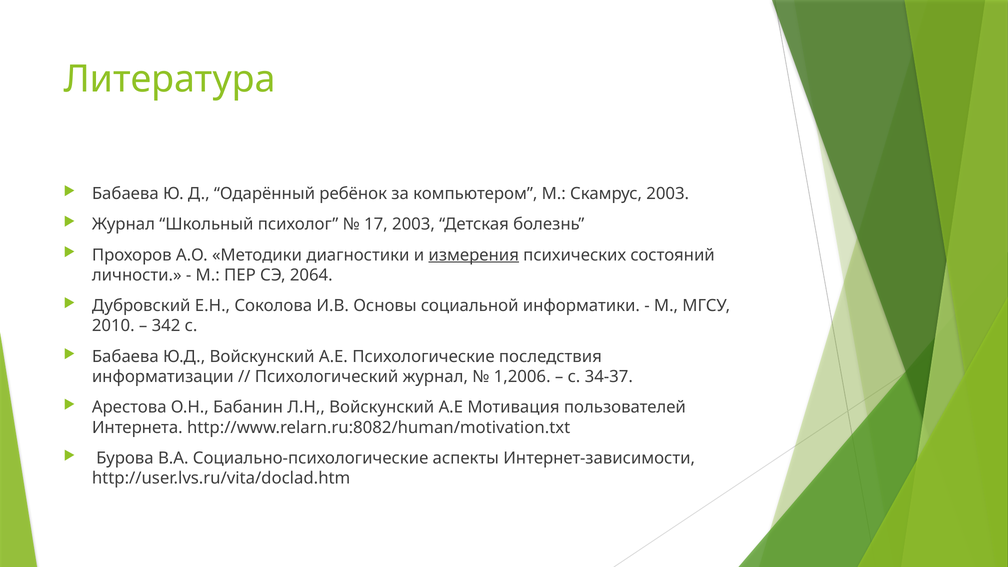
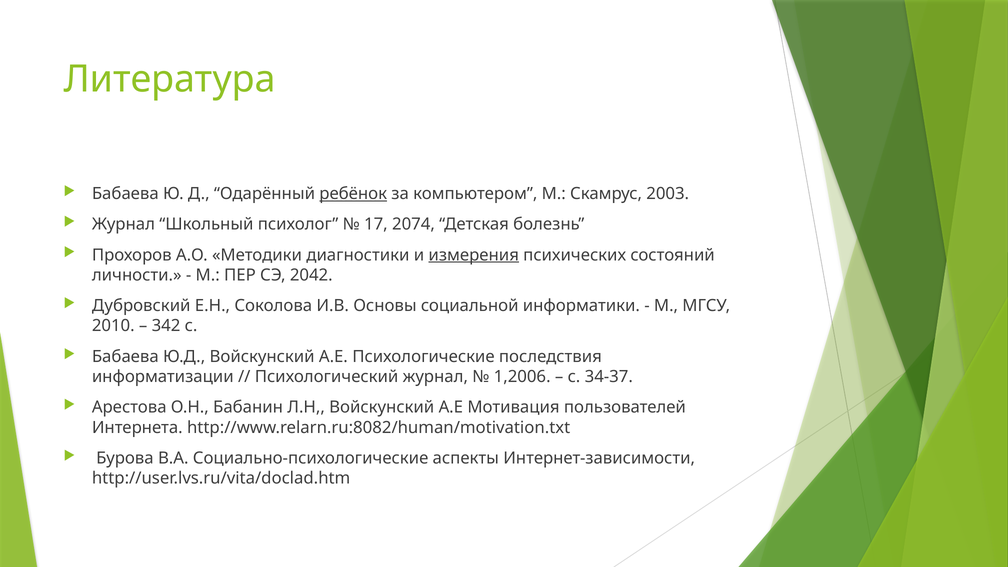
ребёнок underline: none -> present
17 2003: 2003 -> 2074
2064: 2064 -> 2042
